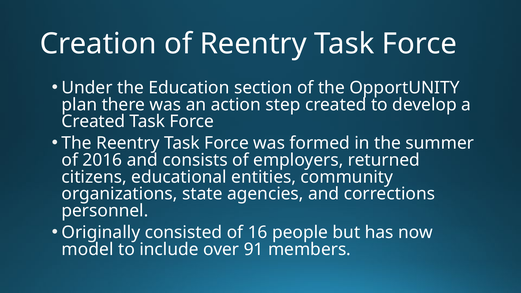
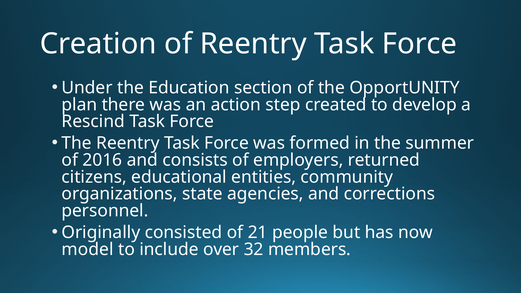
Created at (93, 122): Created -> Rescind
16: 16 -> 21
91: 91 -> 32
